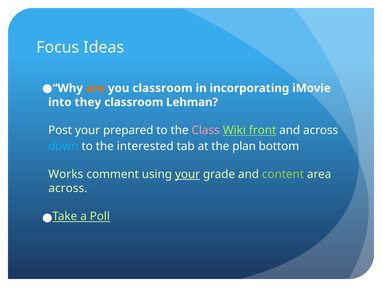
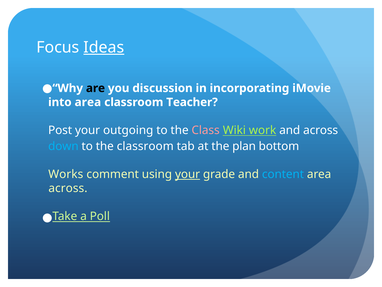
Ideas underline: none -> present
are colour: orange -> black
you classroom: classroom -> discussion
into they: they -> area
Lehman: Lehman -> Teacher
prepared: prepared -> outgoing
front: front -> work
the interested: interested -> classroom
content colour: light green -> light blue
